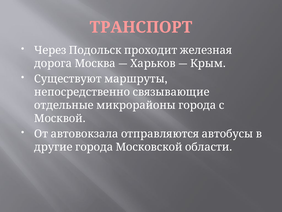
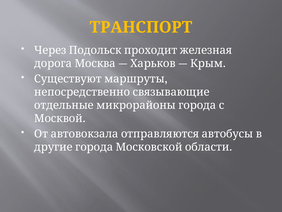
ТРАНСПОРТ colour: pink -> yellow
